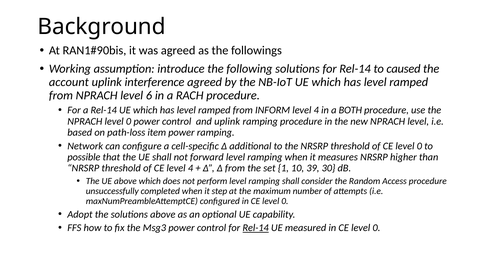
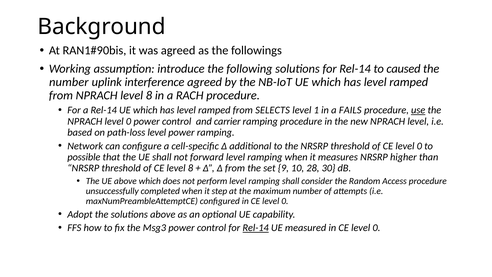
account at (69, 82): account -> number
NPRACH level 6: 6 -> 8
INFORM: INFORM -> SELECTS
4 at (316, 110): 4 -> 1
BOTH: BOTH -> FAILS
use underline: none -> present
and uplink: uplink -> carrier
path-loss item: item -> level
CE level 4: 4 -> 8
1: 1 -> 9
39: 39 -> 28
